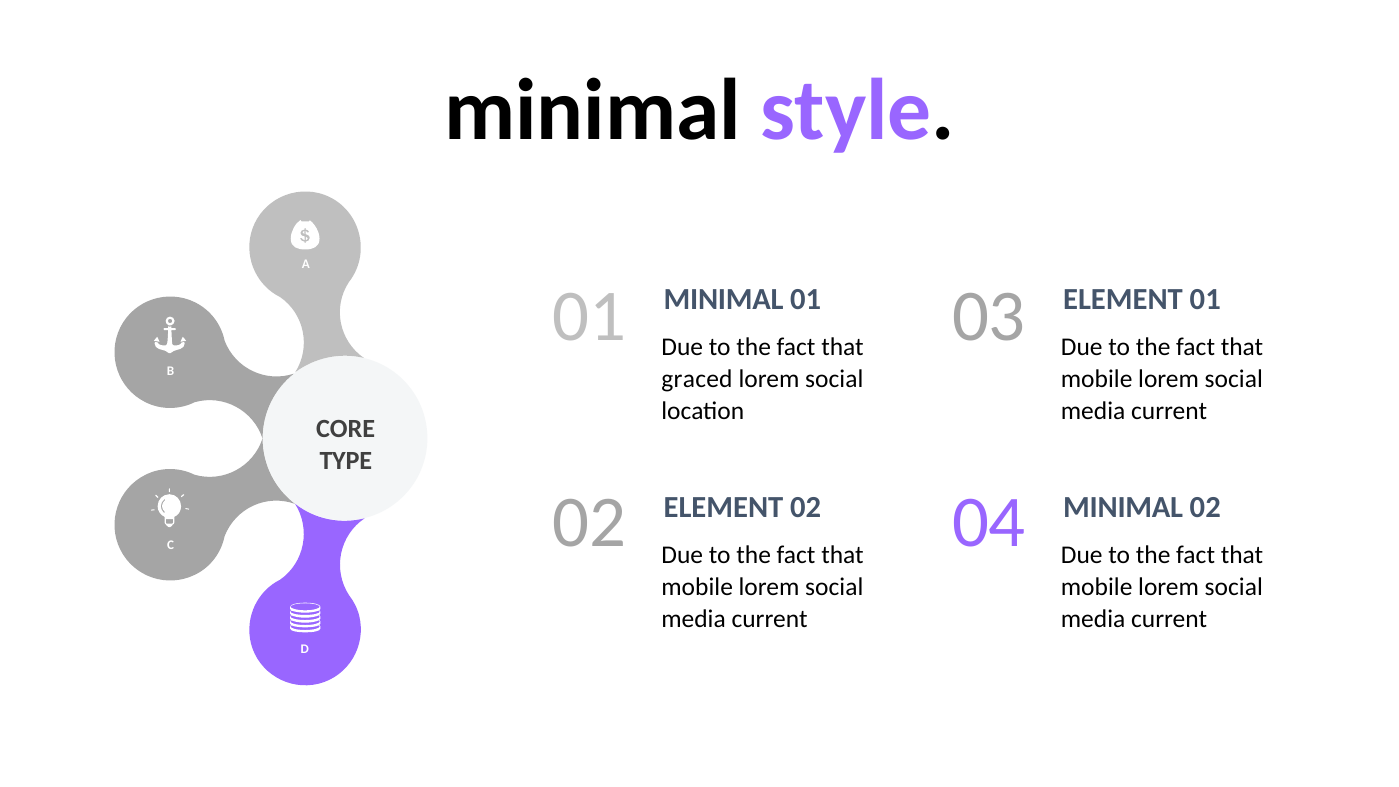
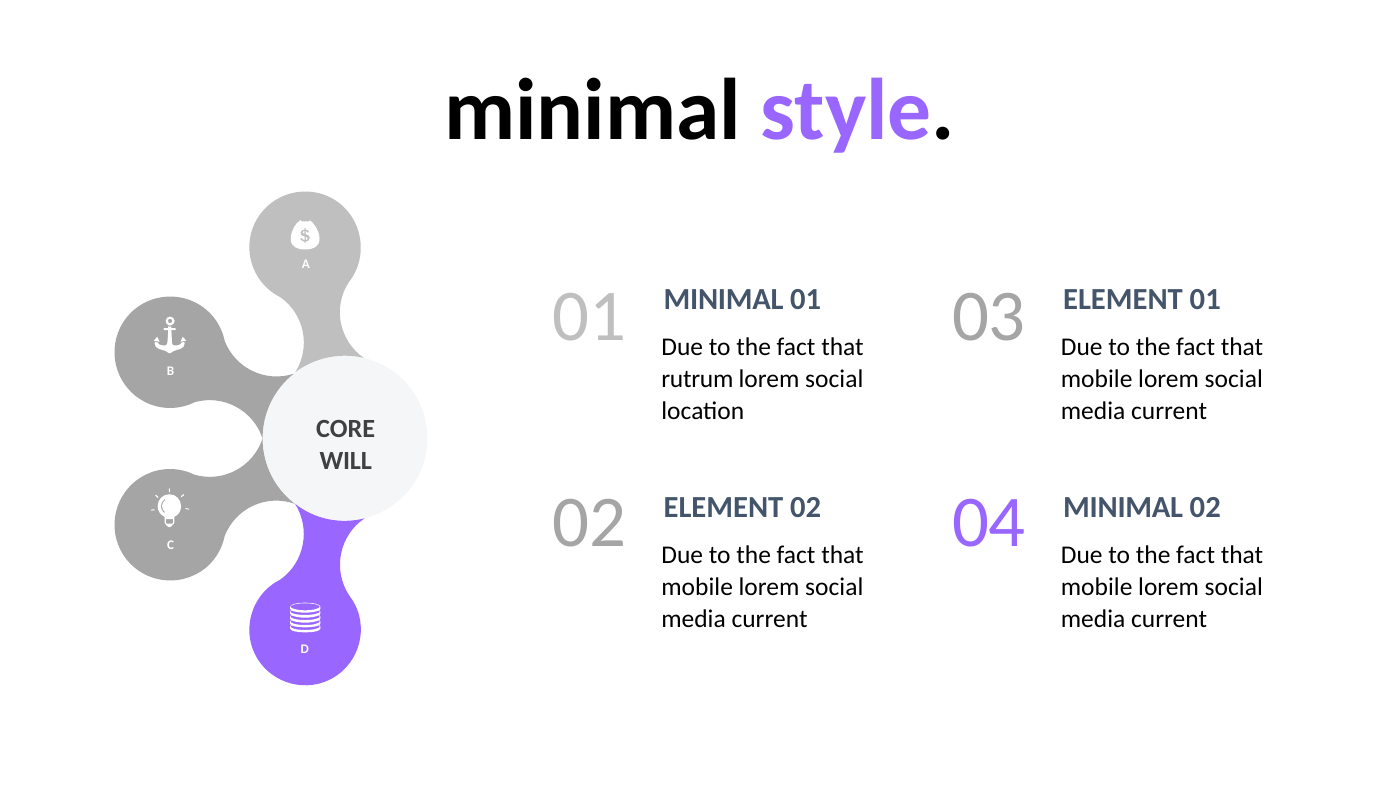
graced: graced -> rutrum
TYPE: TYPE -> WILL
